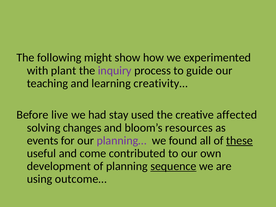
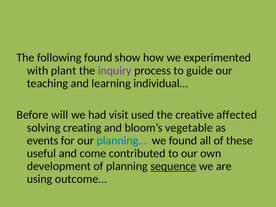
following might: might -> found
creativity…: creativity… -> individual…
live: live -> will
stay: stay -> visit
changes: changes -> creating
resources: resources -> vegetable
planning… colour: purple -> blue
these underline: present -> none
